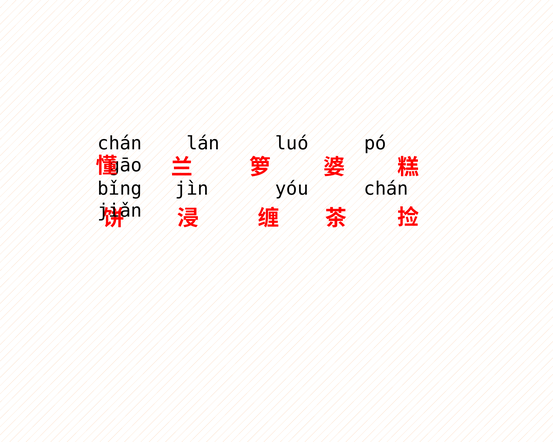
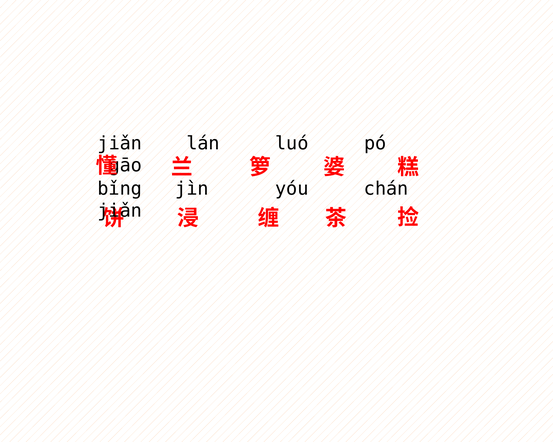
chán at (120, 143): chán -> jiǎn
